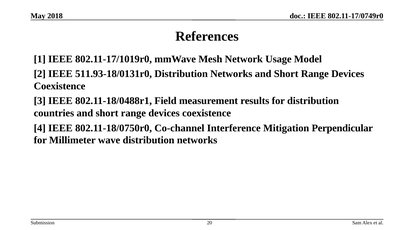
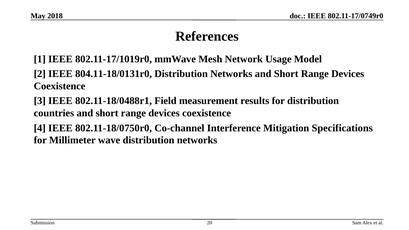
511.93-18/0131r0: 511.93-18/0131r0 -> 804.11-18/0131r0
Perpendicular: Perpendicular -> Specifications
